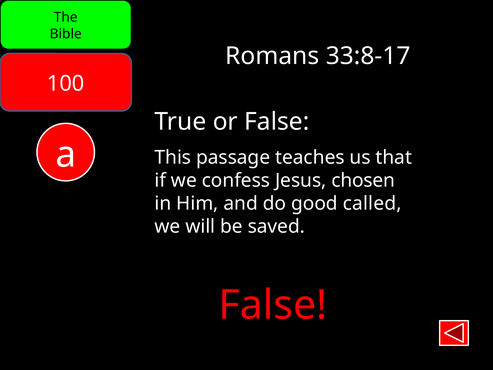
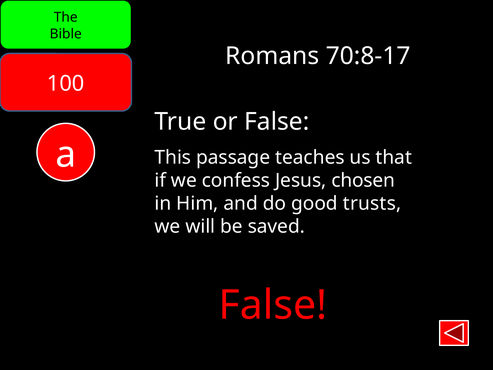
33:8-17: 33:8-17 -> 70:8-17
called: called -> trusts
